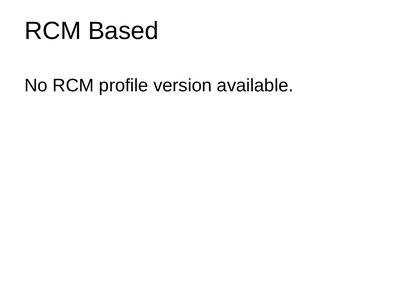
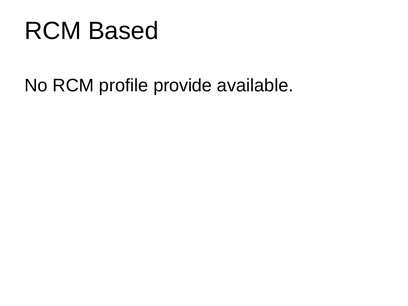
version: version -> provide
